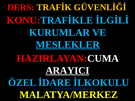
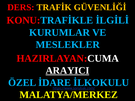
MESLEKLER underline: present -> none
